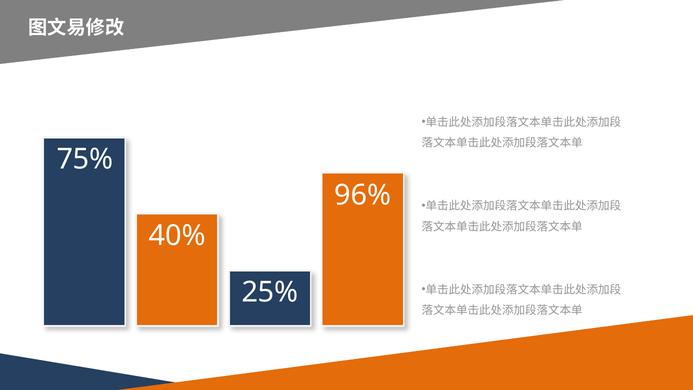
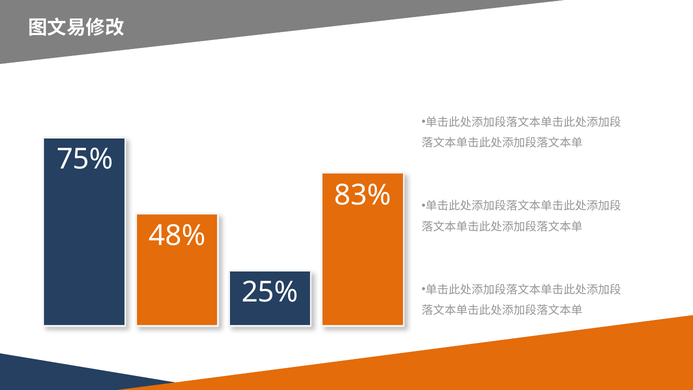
96%: 96% -> 83%
40%: 40% -> 48%
